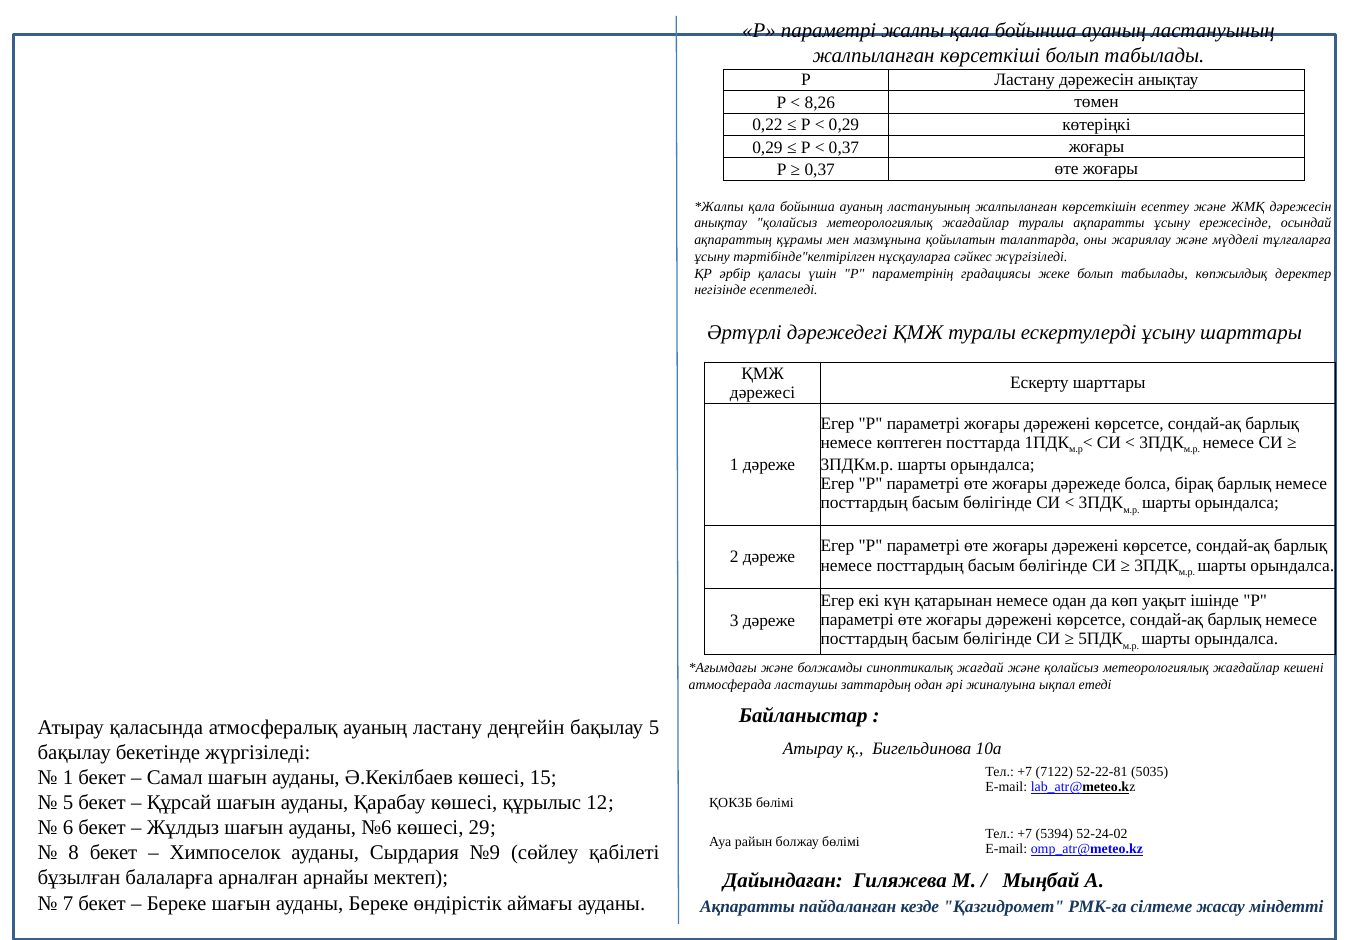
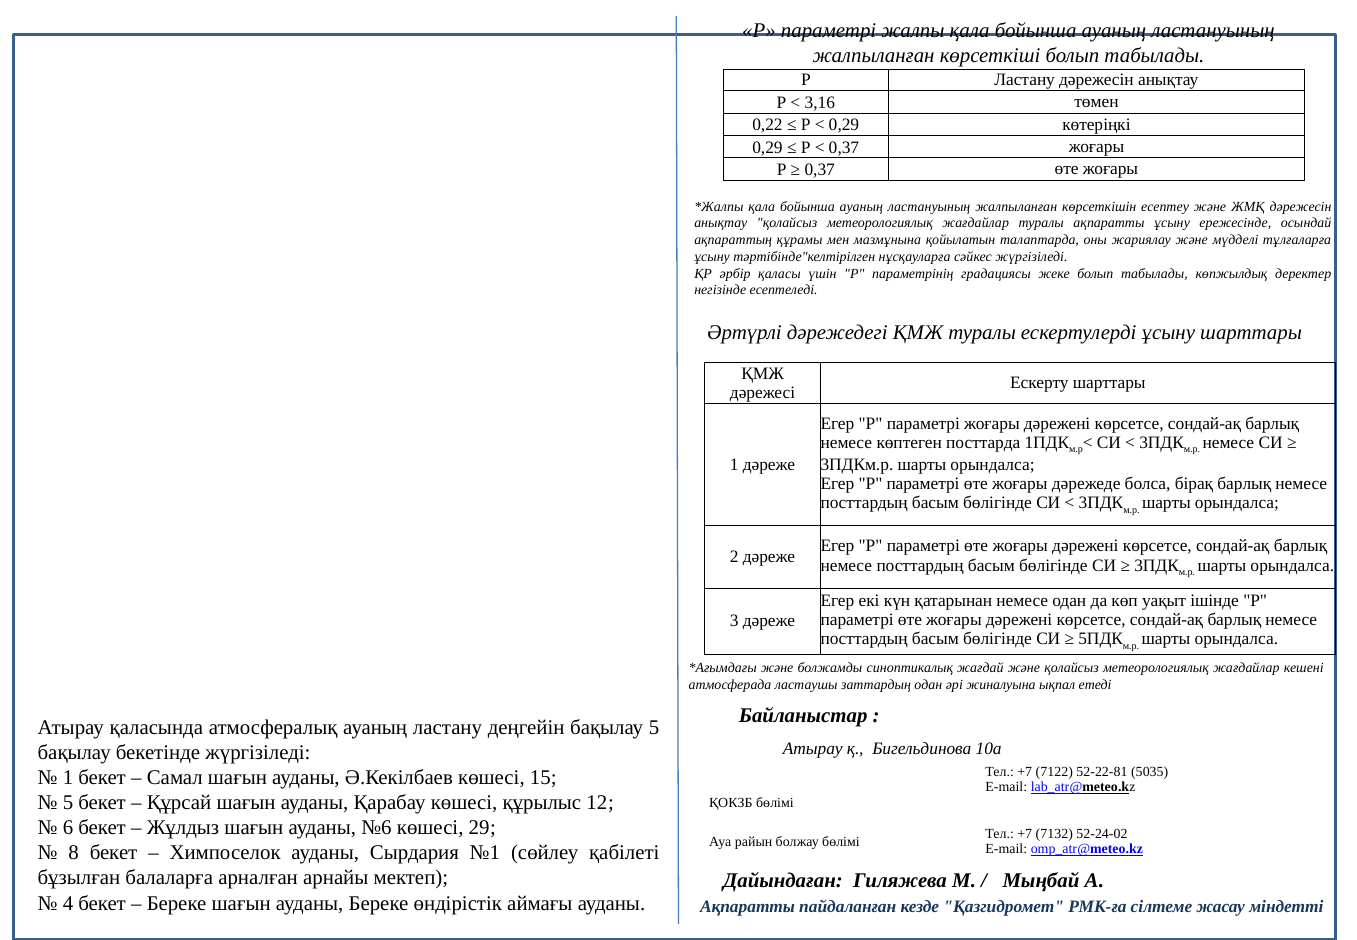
8,26: 8,26 -> 3,16
5394: 5394 -> 7132
№9: №9 -> №1
7: 7 -> 4
